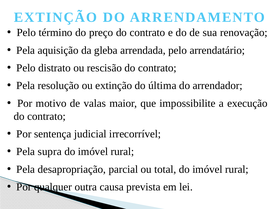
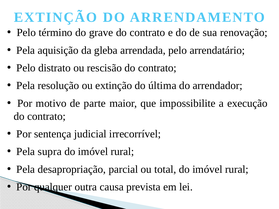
preço: preço -> grave
valas: valas -> parte
